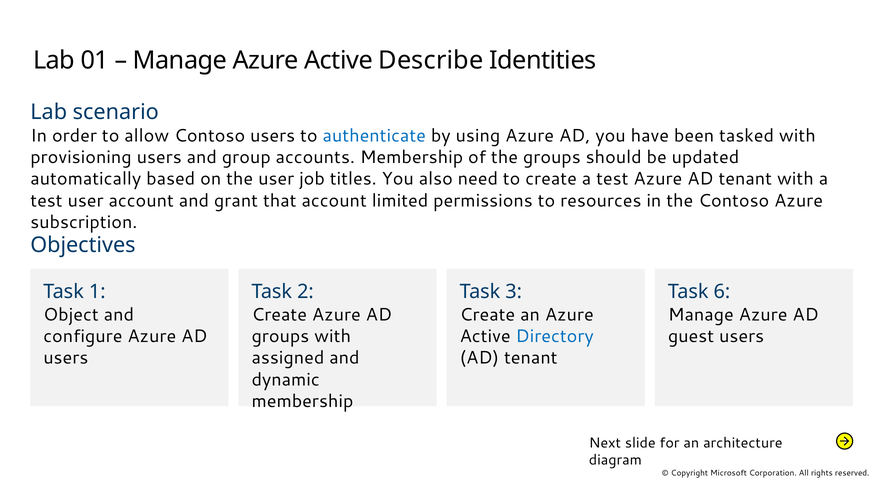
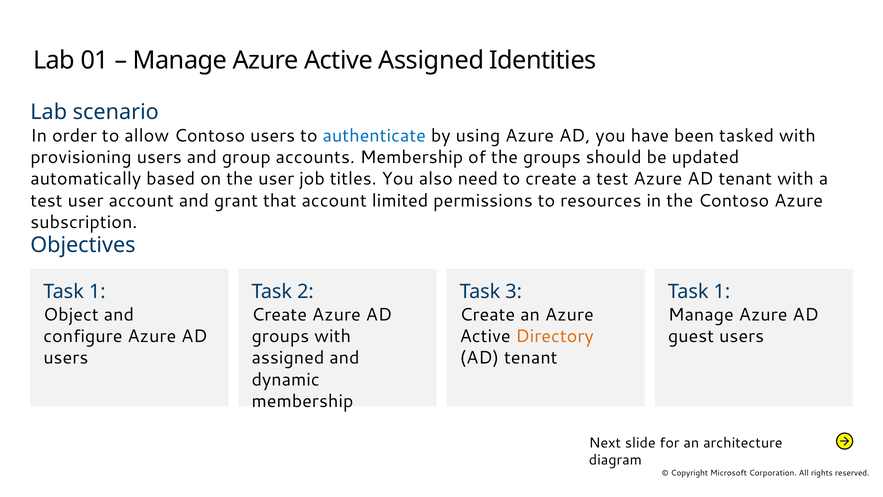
Active Describe: Describe -> Assigned
6 at (722, 292): 6 -> 1
Directory colour: blue -> orange
